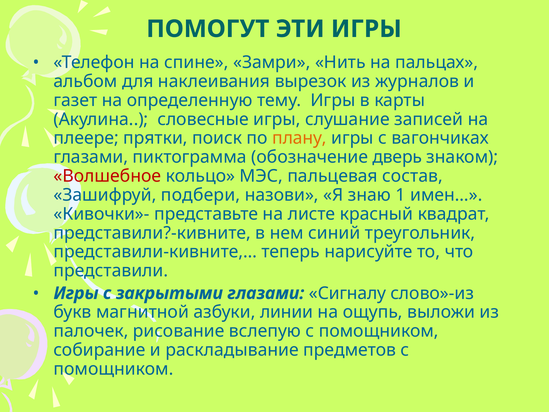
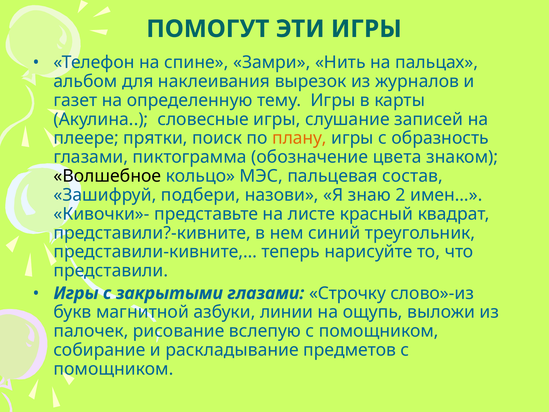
вагончиках: вагончиках -> образность
дверь: дверь -> цвета
Волшебное colour: red -> black
1: 1 -> 2
Сигналу: Сигналу -> Строчку
